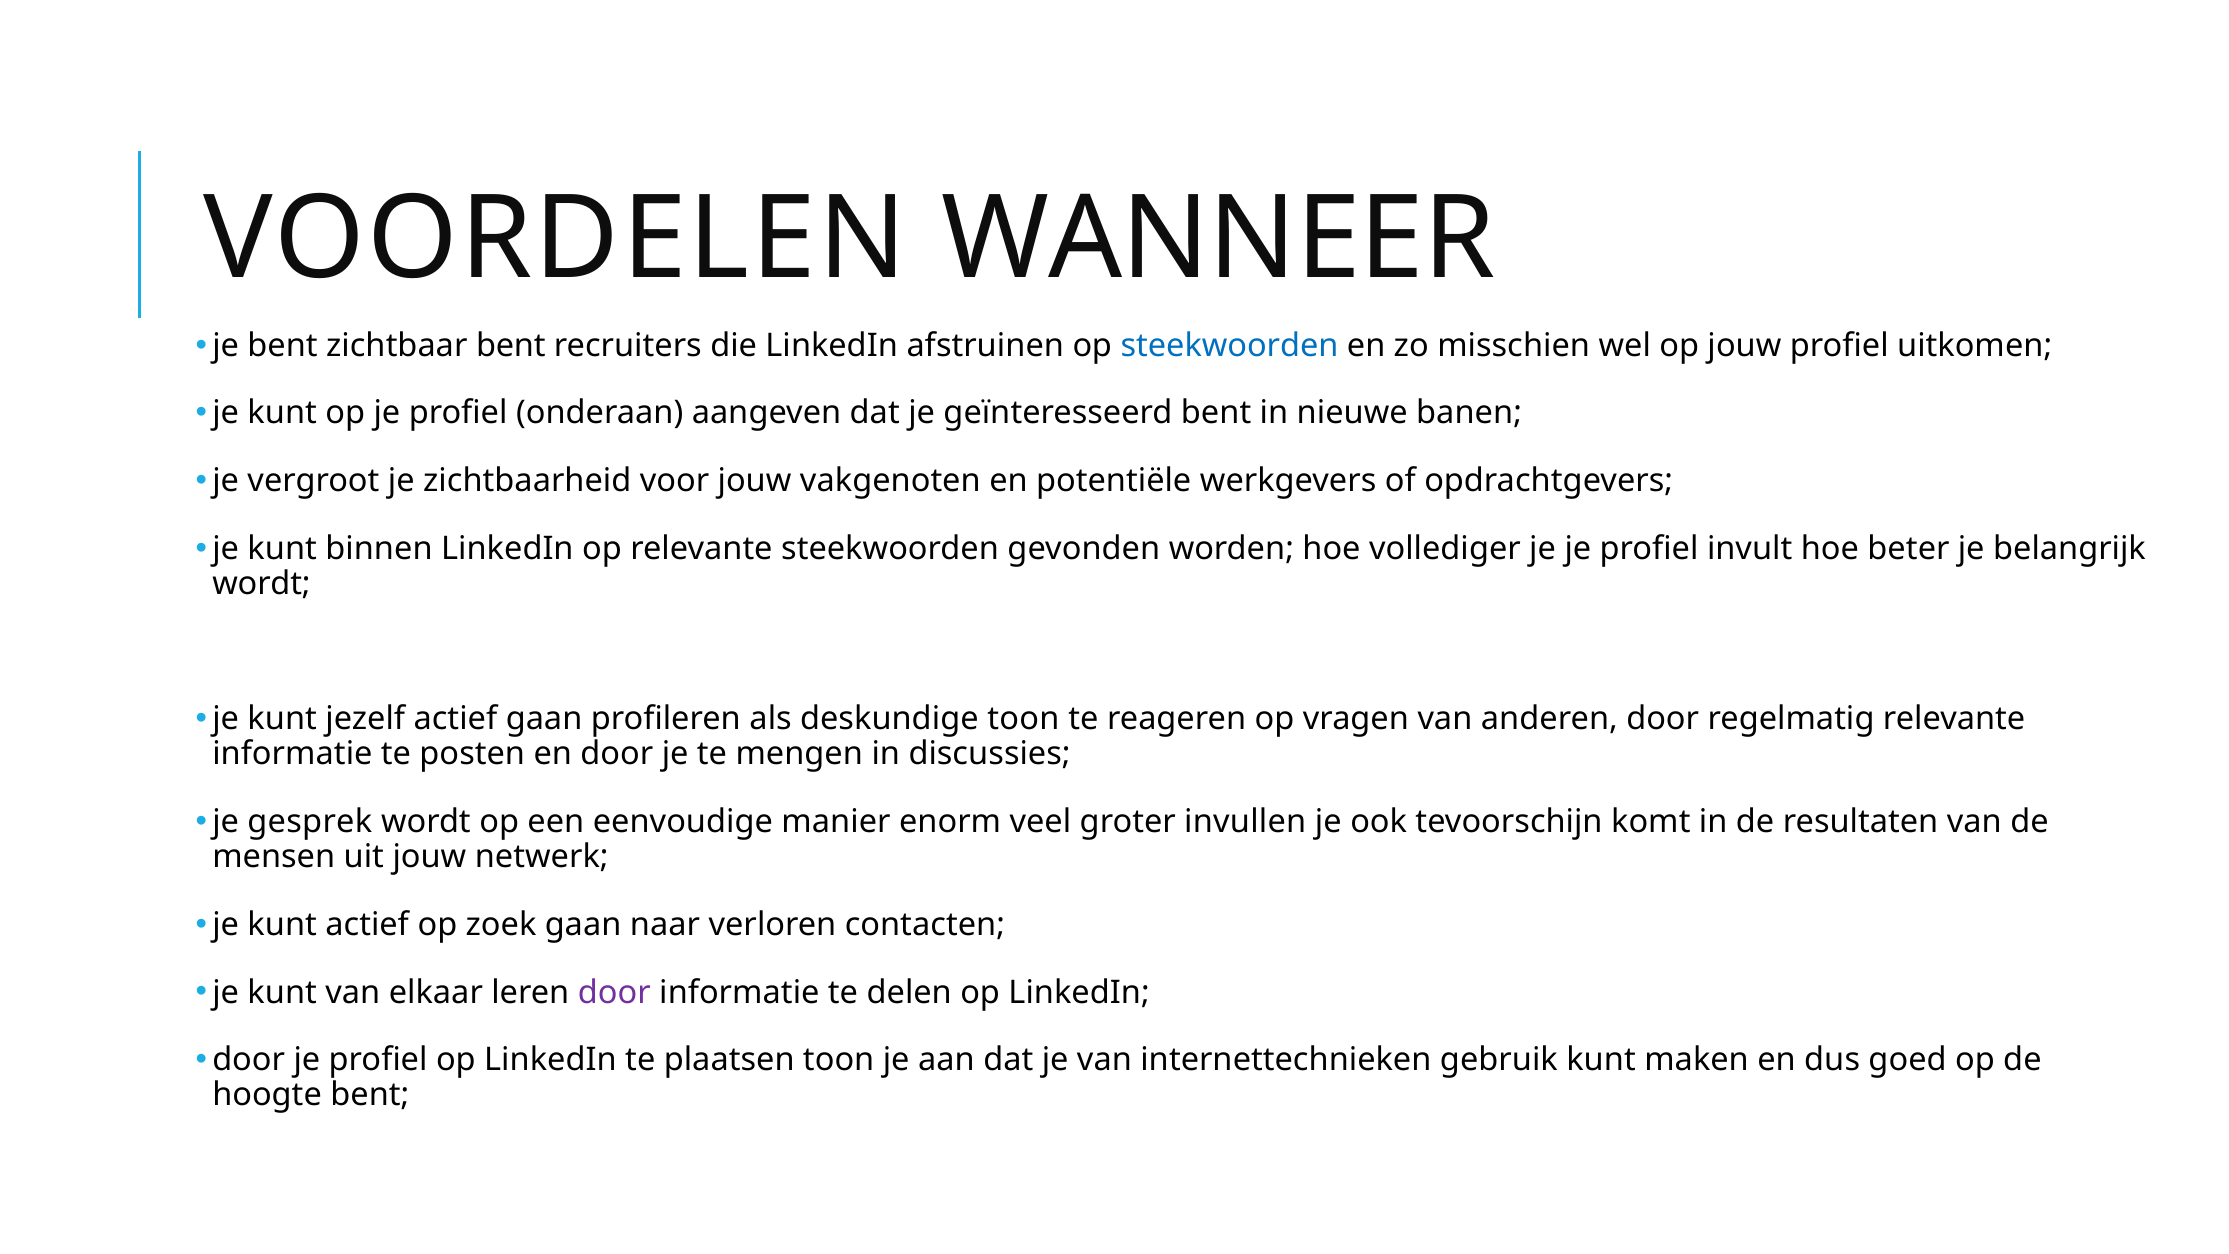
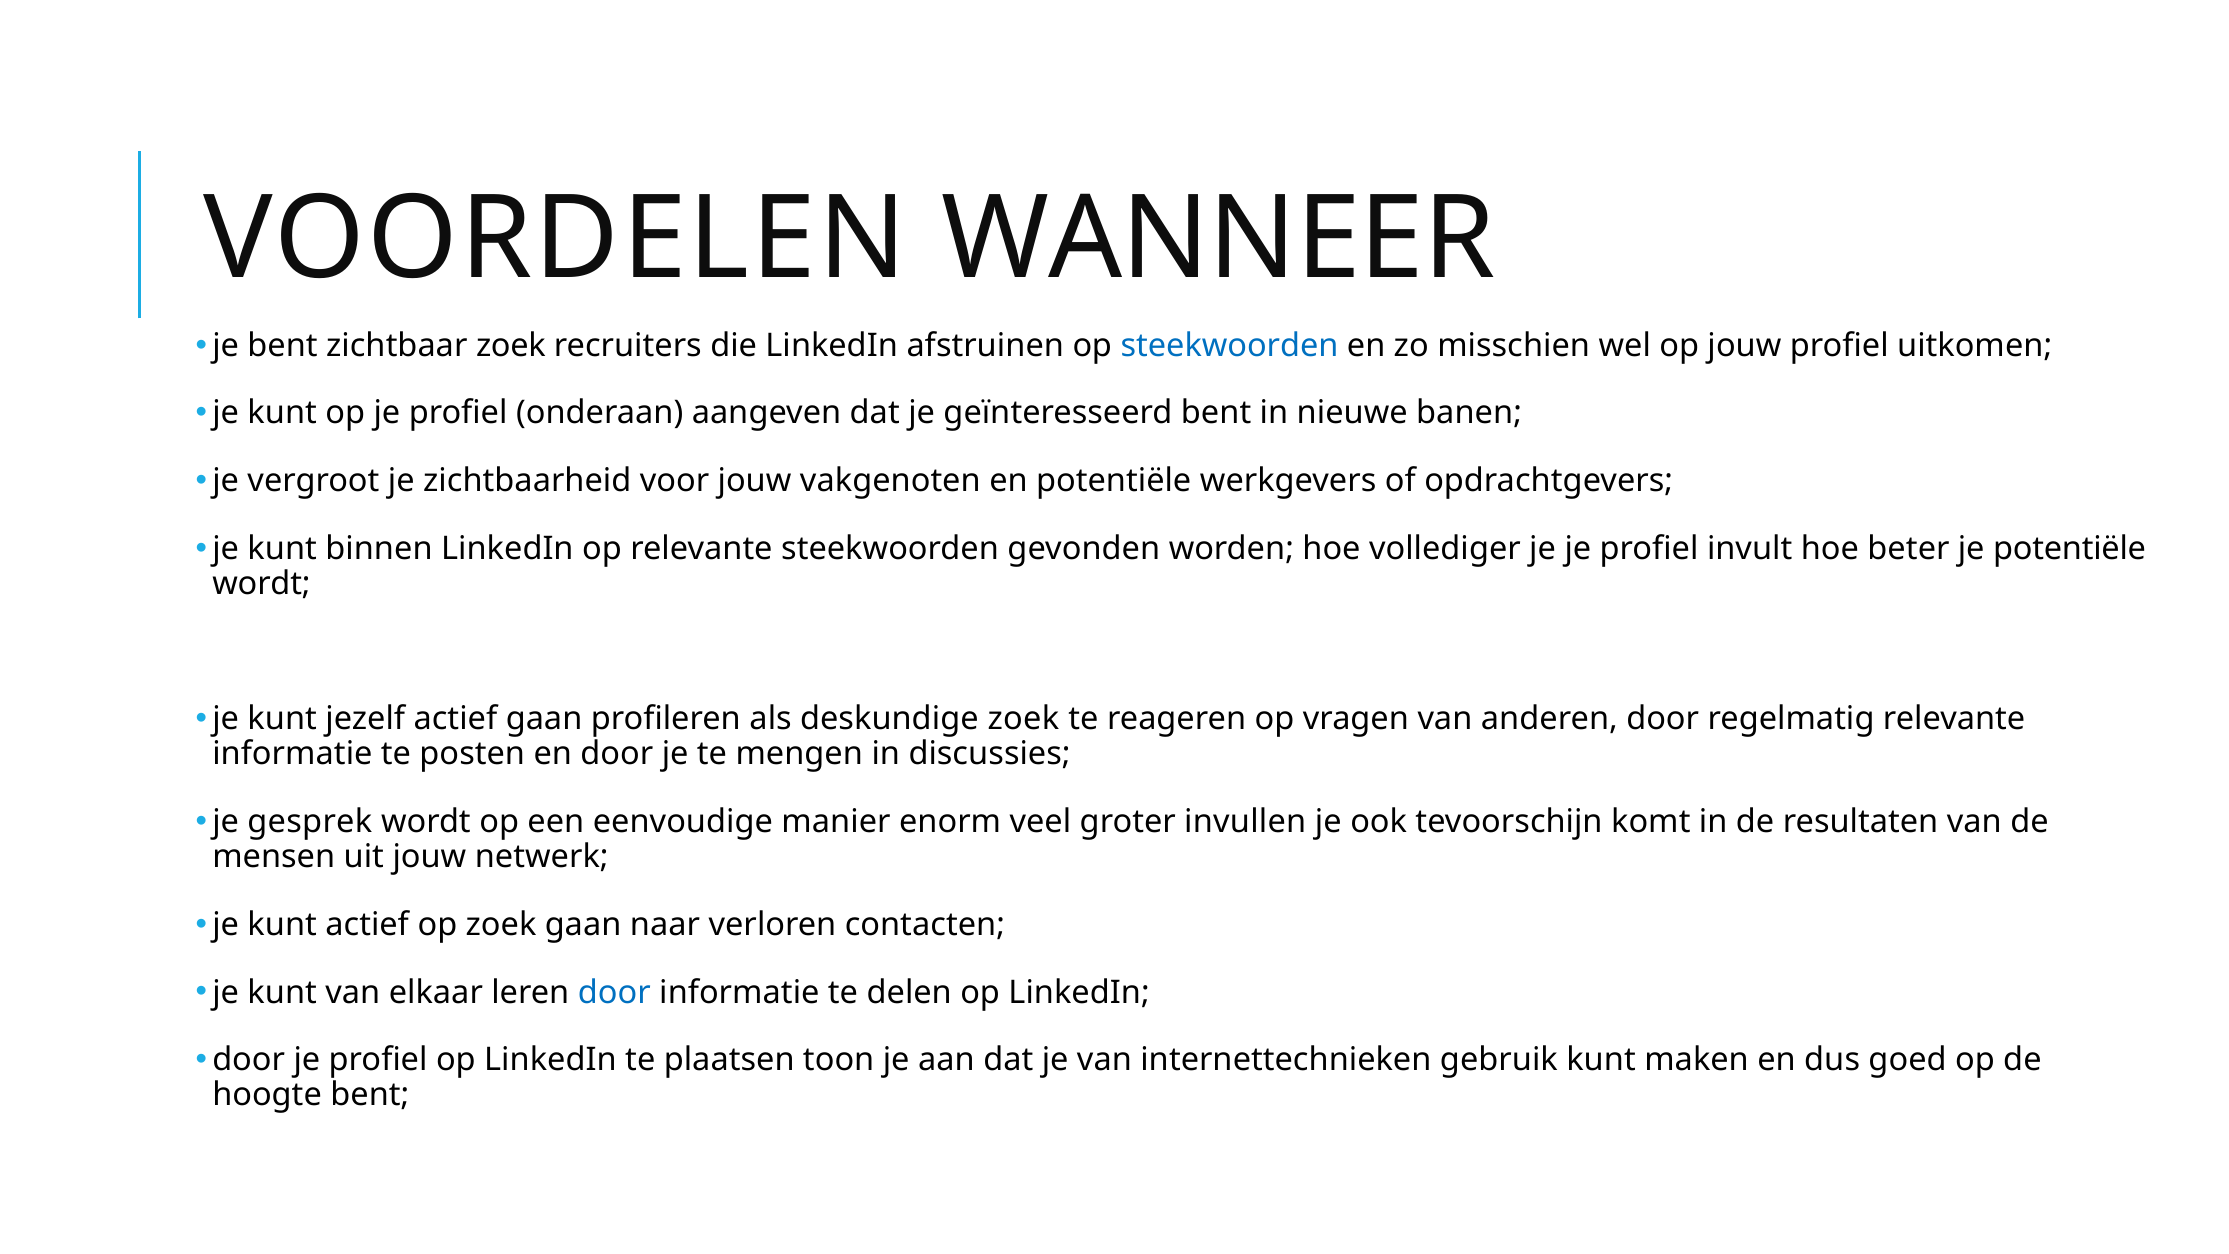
zichtbaar bent: bent -> zoek
je belangrijk: belangrijk -> potentiële
deskundige toon: toon -> zoek
door at (614, 992) colour: purple -> blue
